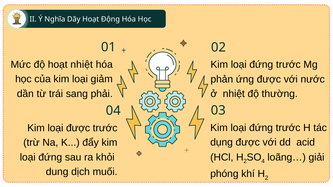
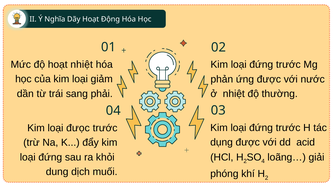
loại được: được -> đưọc
